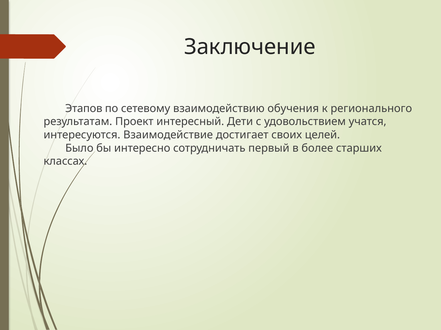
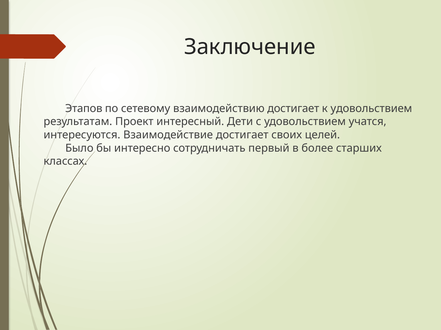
взаимодействию обучения: обучения -> достигает
к регионального: регионального -> удовольствием
